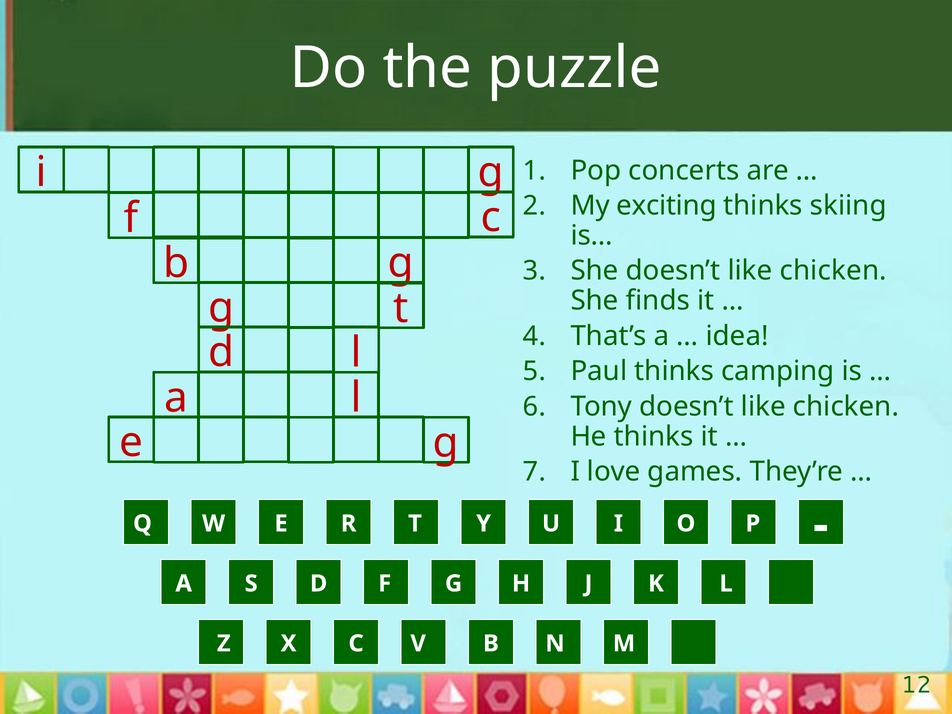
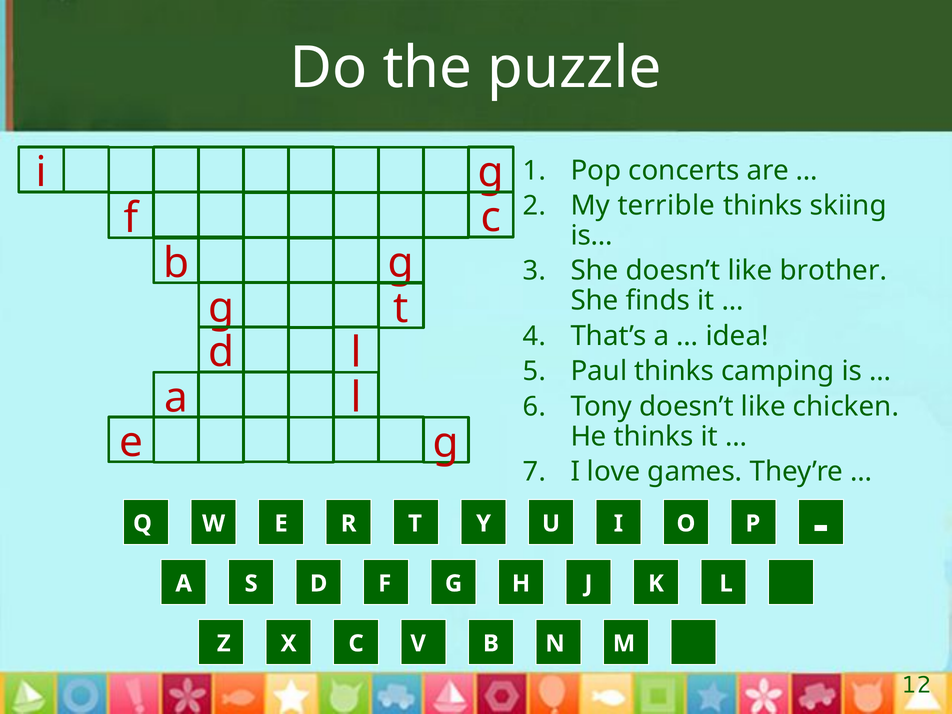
exciting: exciting -> terrible
She doesn’t like chicken: chicken -> brother
